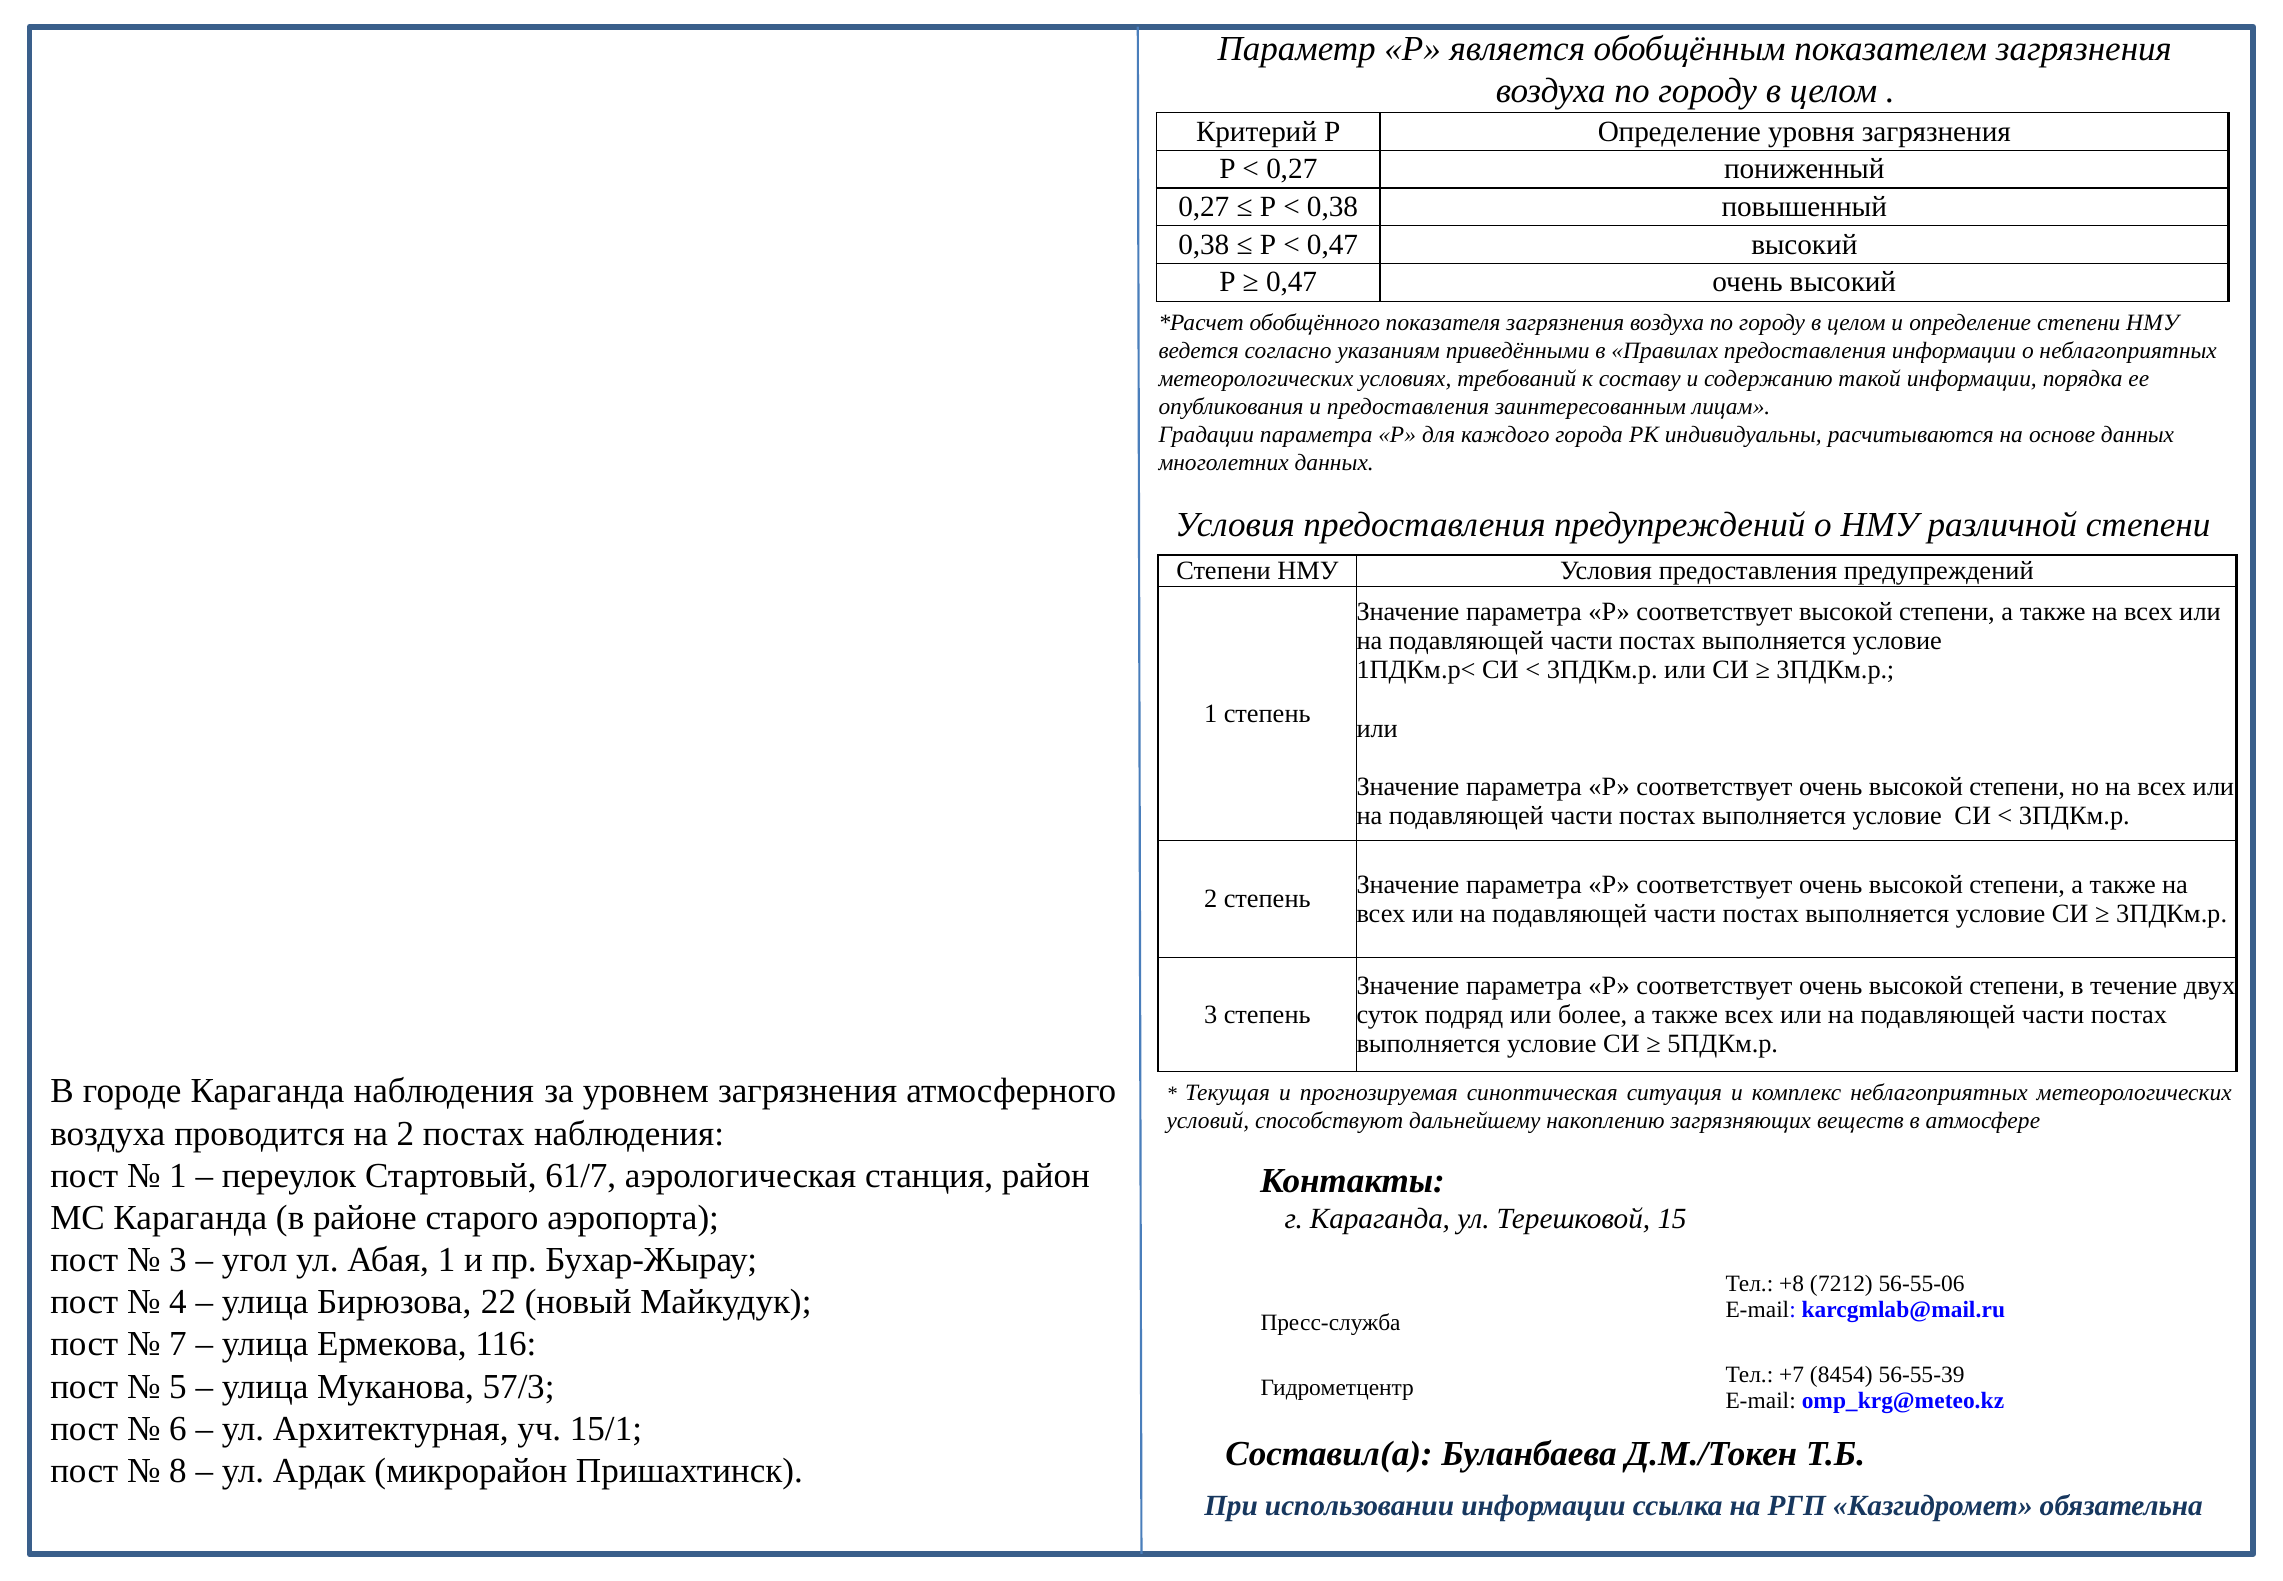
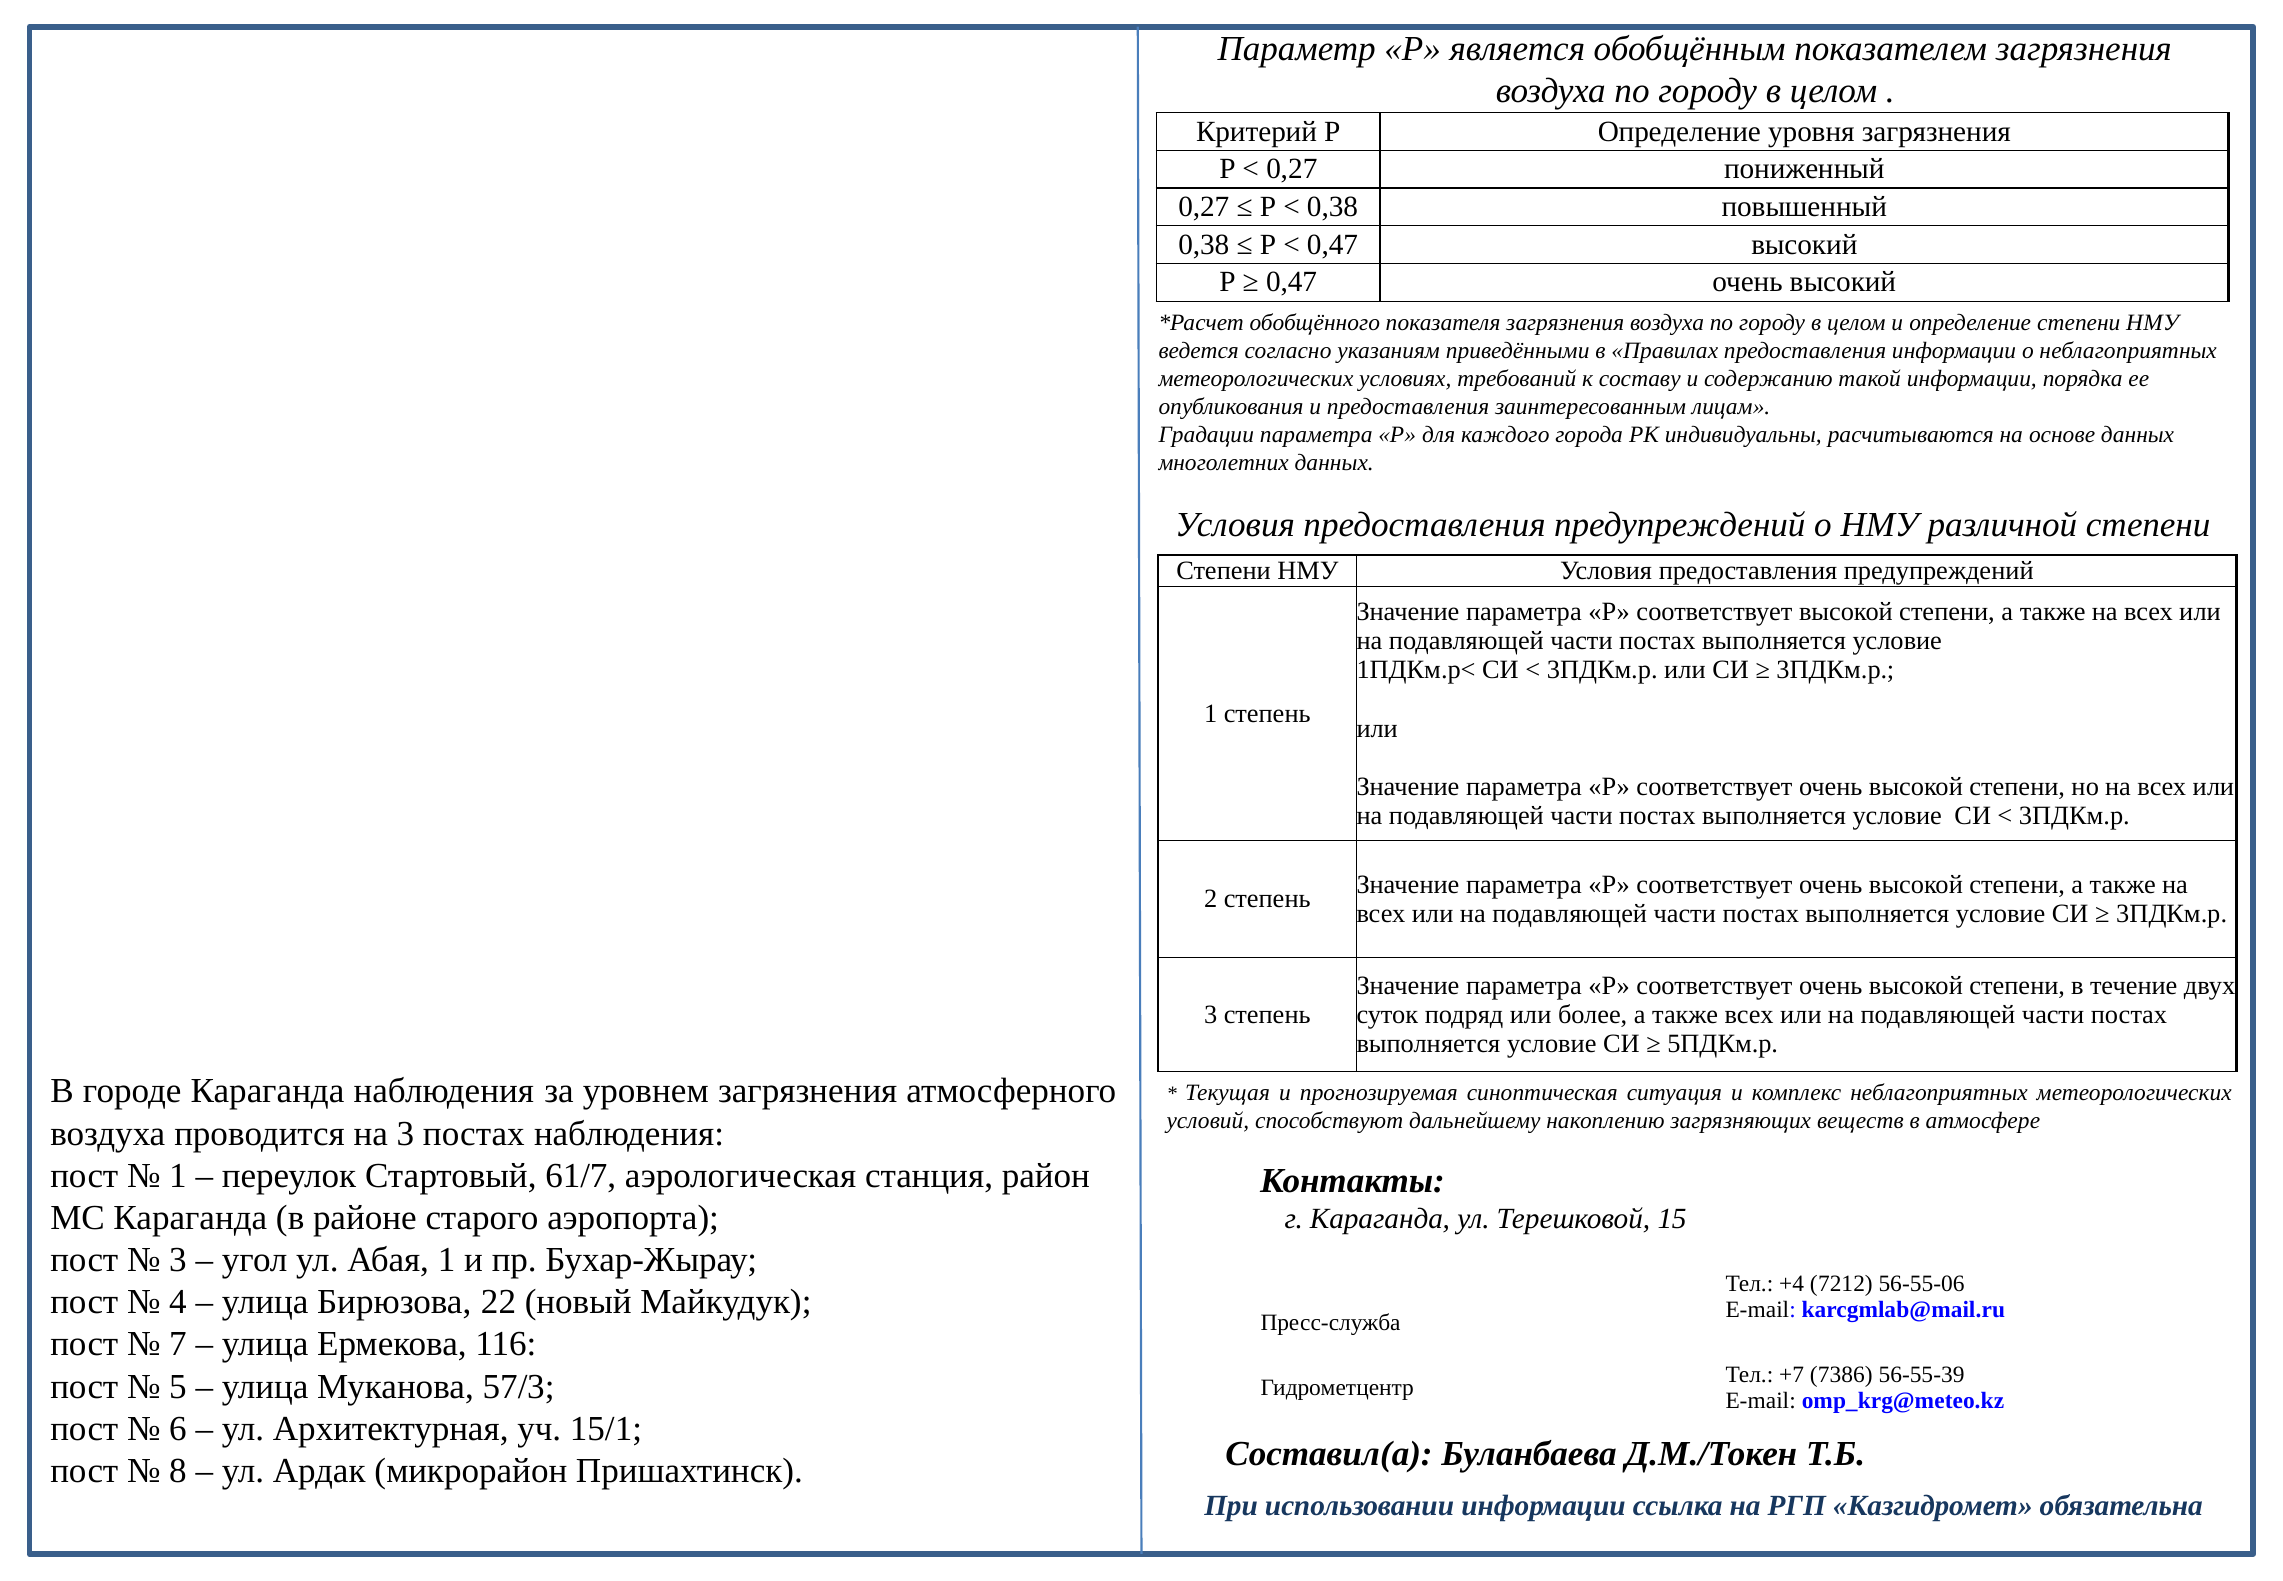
на 2: 2 -> 3
+8: +8 -> +4
8454: 8454 -> 7386
